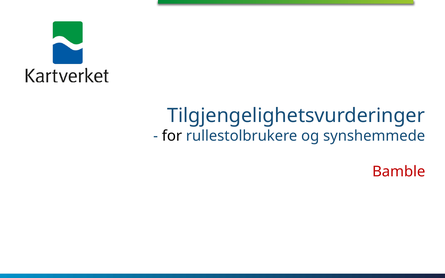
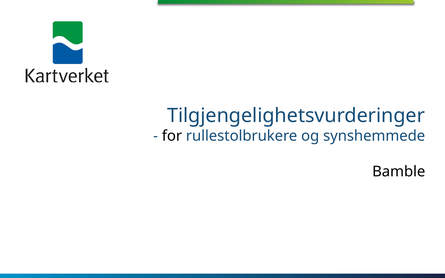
Bamble colour: red -> black
